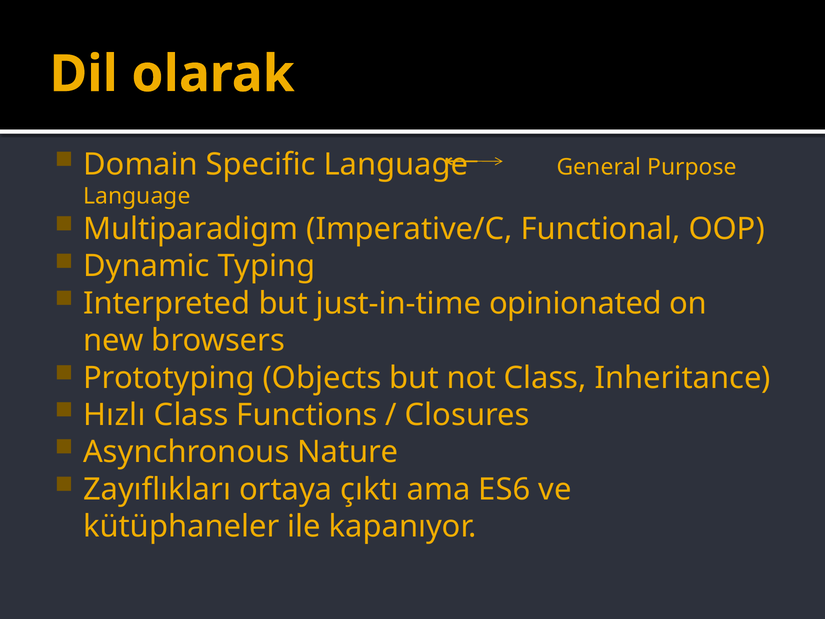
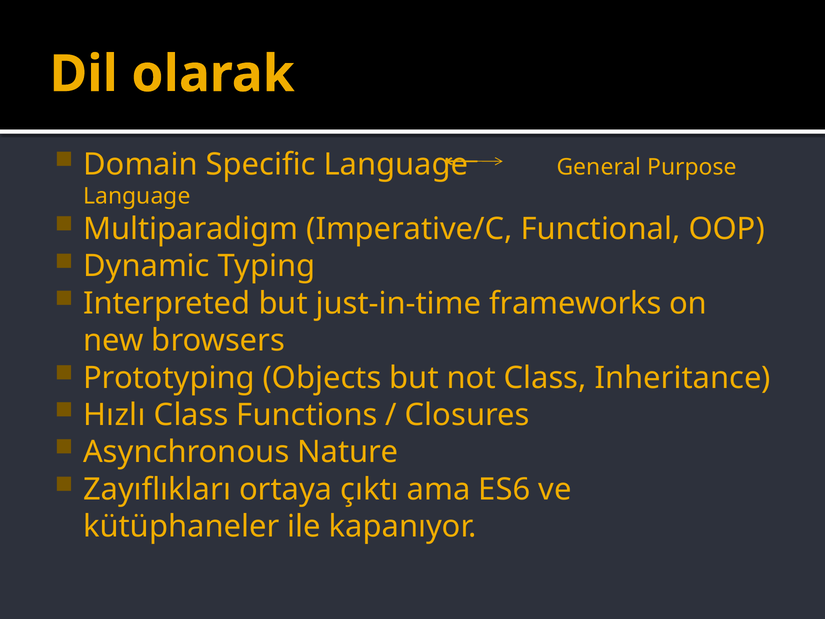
opinionated: opinionated -> frameworks
